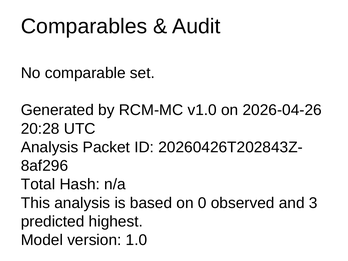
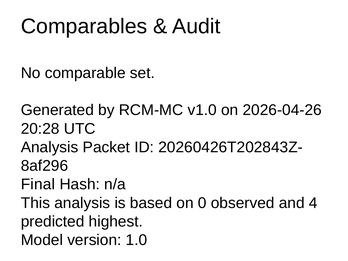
Total: Total -> Final
3: 3 -> 4
